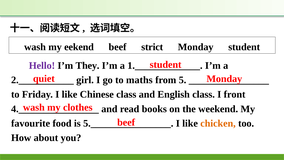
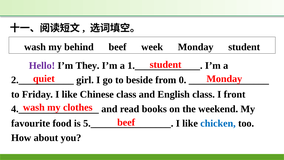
eekend: eekend -> behind
strict: strict -> week
maths: maths -> beside
5: 5 -> 0
chicken colour: orange -> blue
